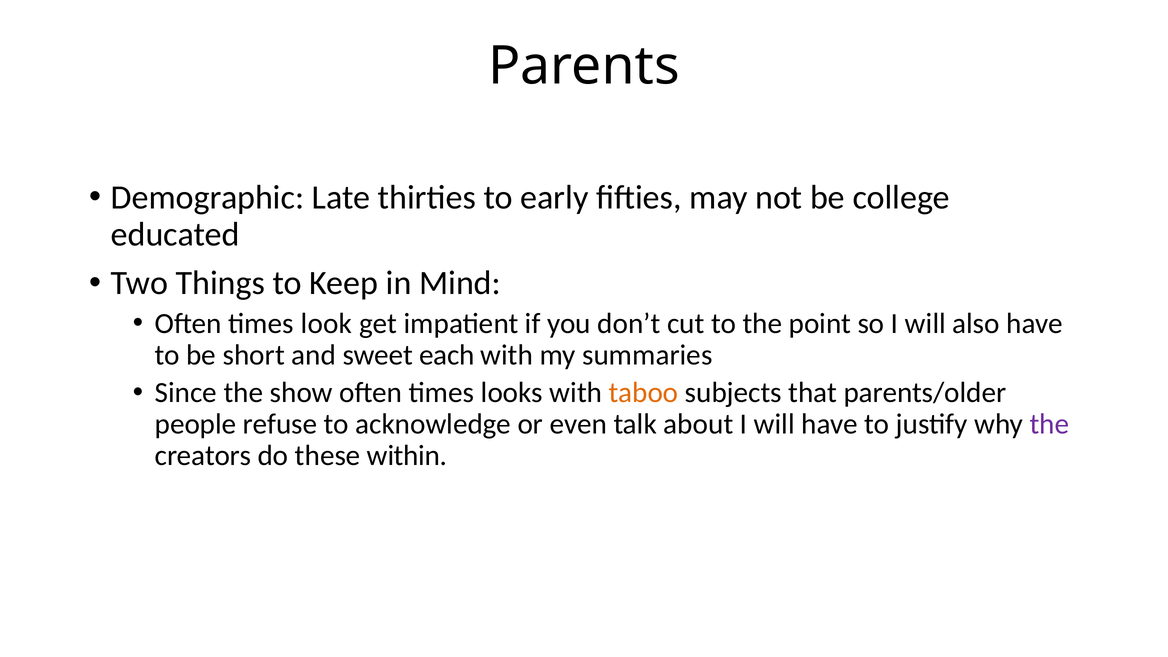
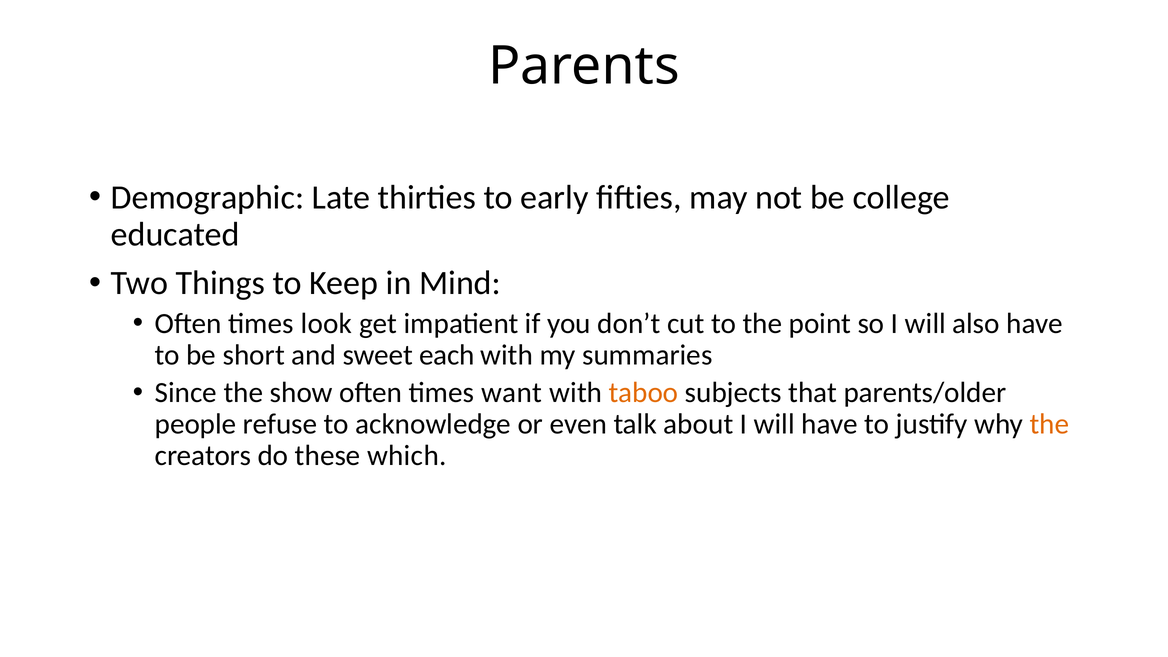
looks: looks -> want
the at (1049, 424) colour: purple -> orange
within: within -> which
